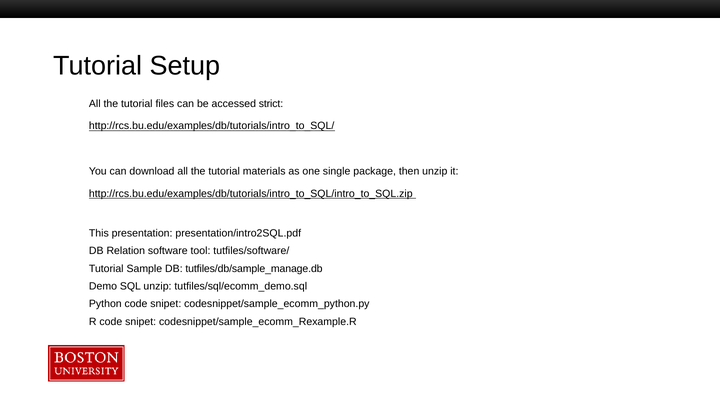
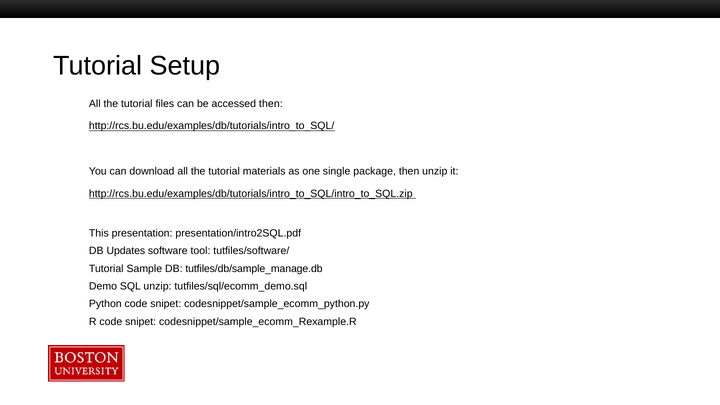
accessed strict: strict -> then
Relation: Relation -> Updates
